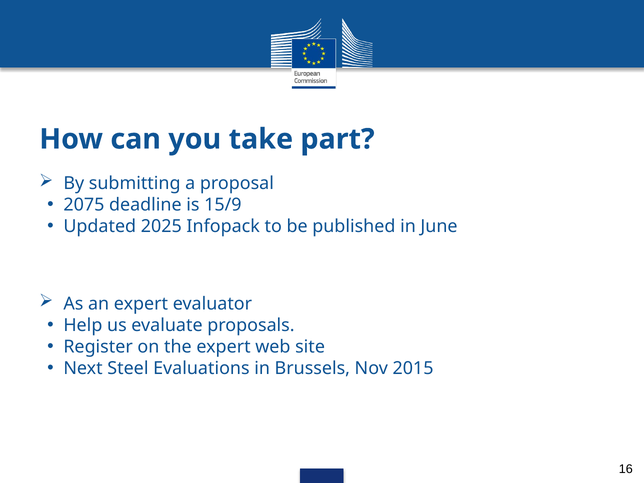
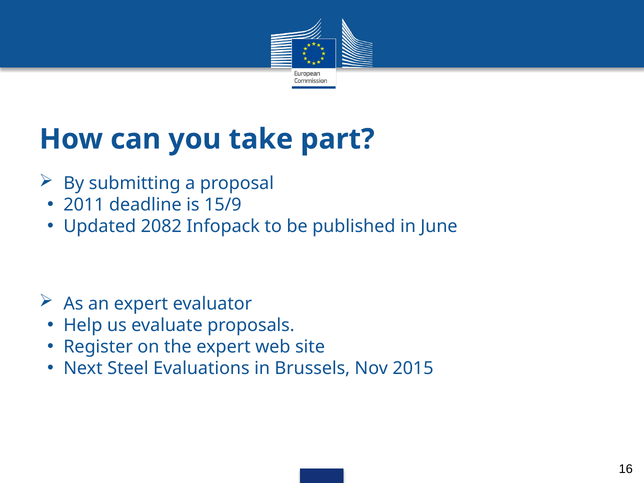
2075: 2075 -> 2011
2025: 2025 -> 2082
